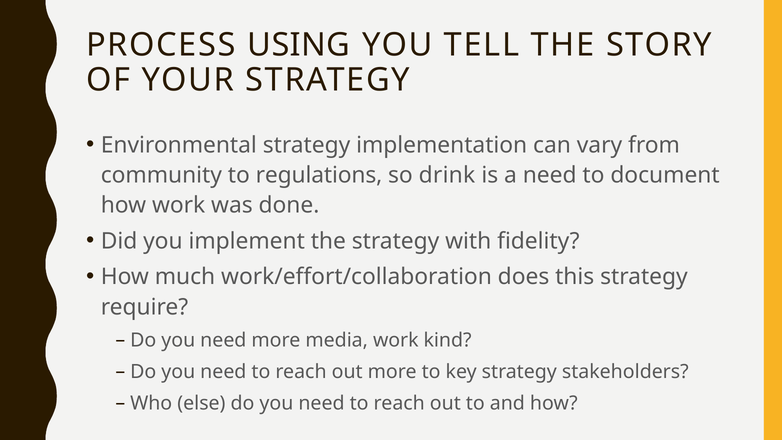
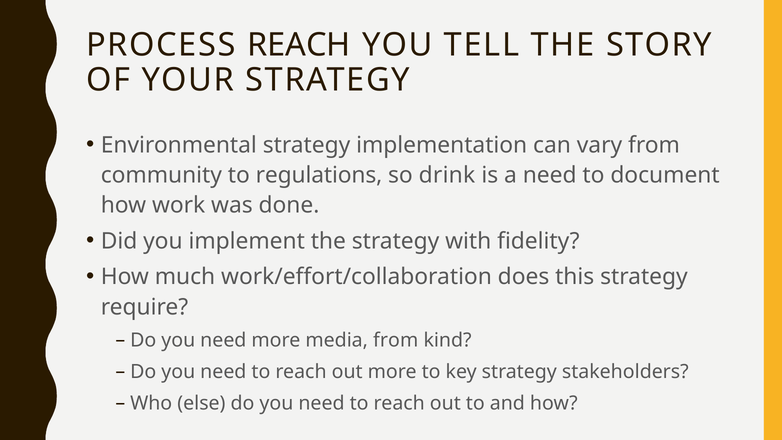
PROCESS USING: USING -> REACH
media work: work -> from
